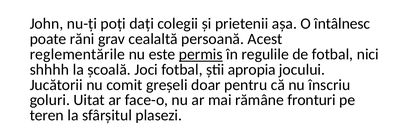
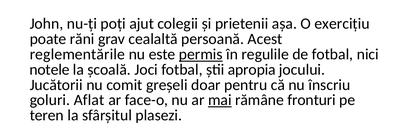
dați: dați -> ajut
întâlnesc: întâlnesc -> exercițiu
shhhh: shhhh -> notele
Uitat: Uitat -> Aflat
mai underline: none -> present
